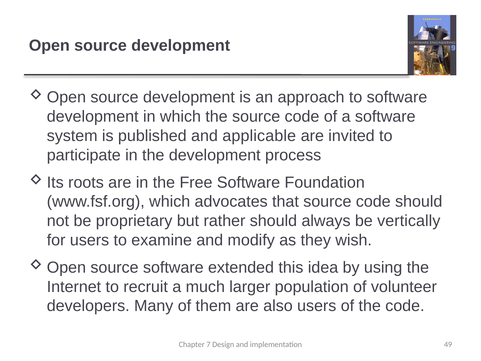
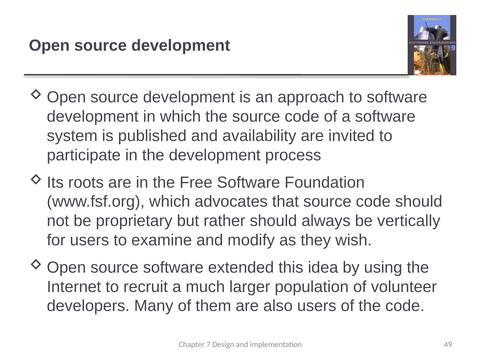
applicable: applicable -> availability
